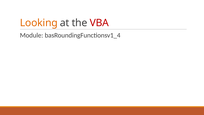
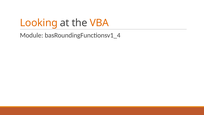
VBA colour: red -> orange
